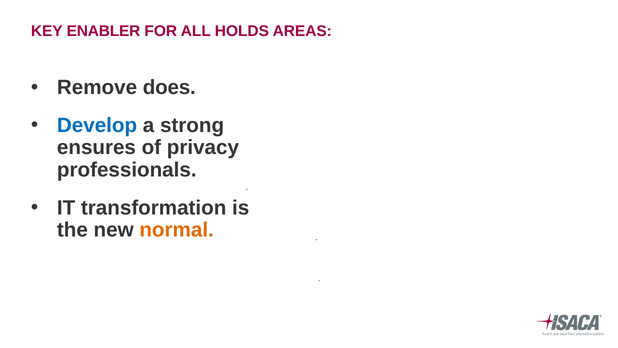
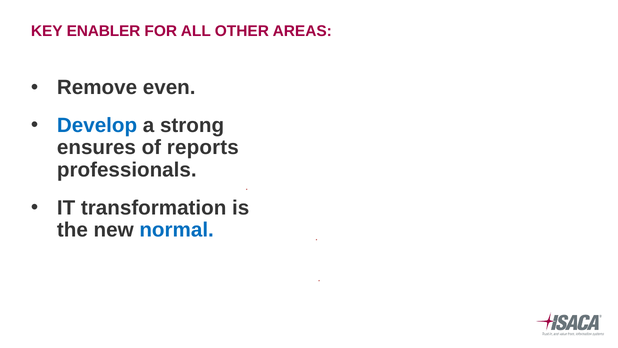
HOLDS: HOLDS -> OTHER
does: does -> even
privacy: privacy -> reports
normal colour: orange -> blue
